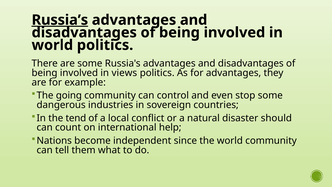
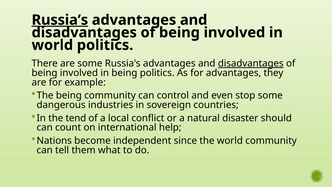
disadvantages at (251, 63) underline: none -> present
in views: views -> being
The going: going -> being
